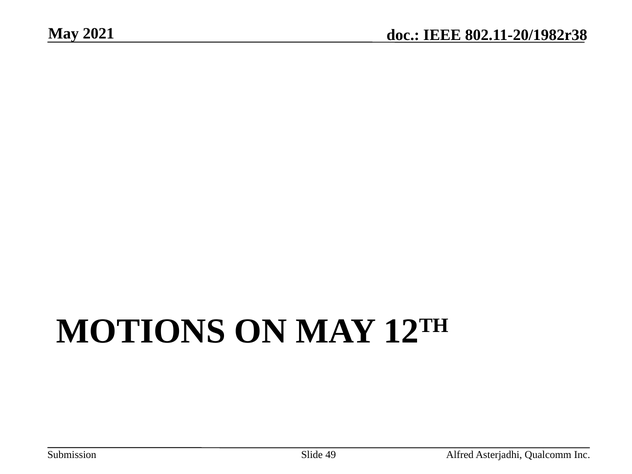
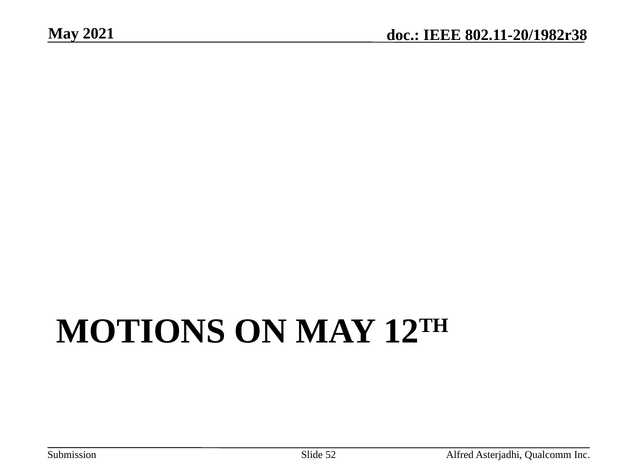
49: 49 -> 52
